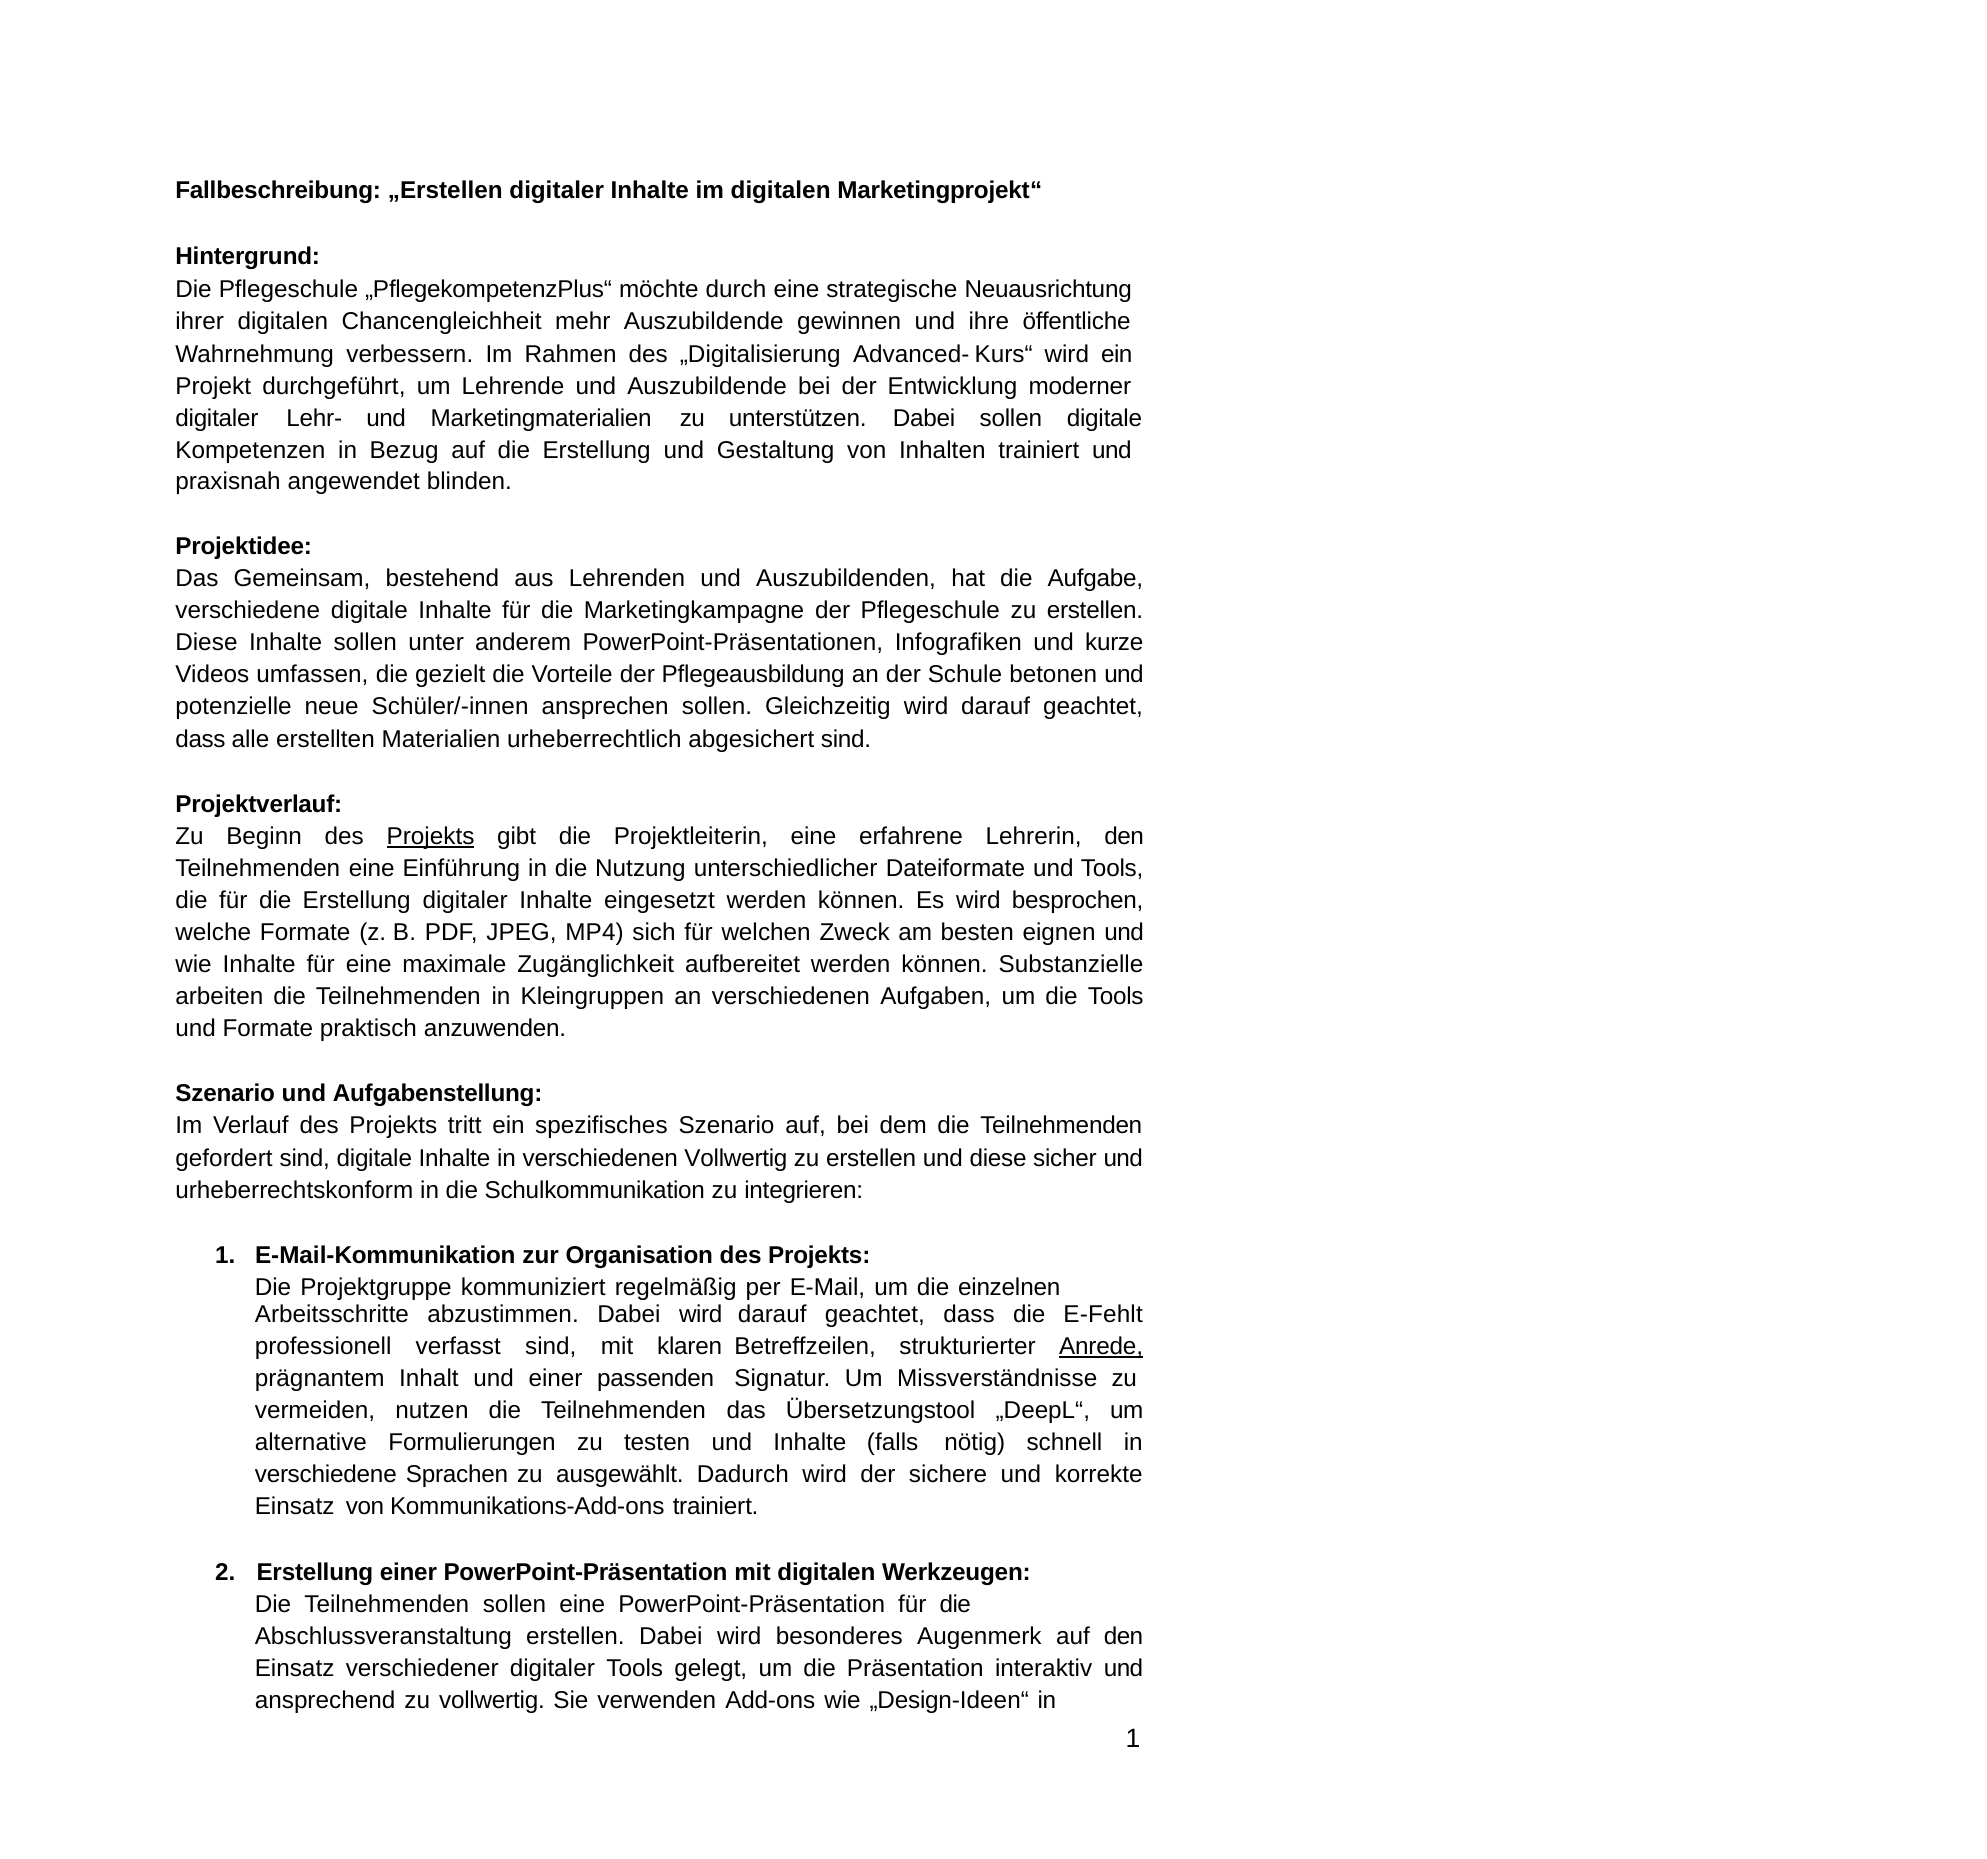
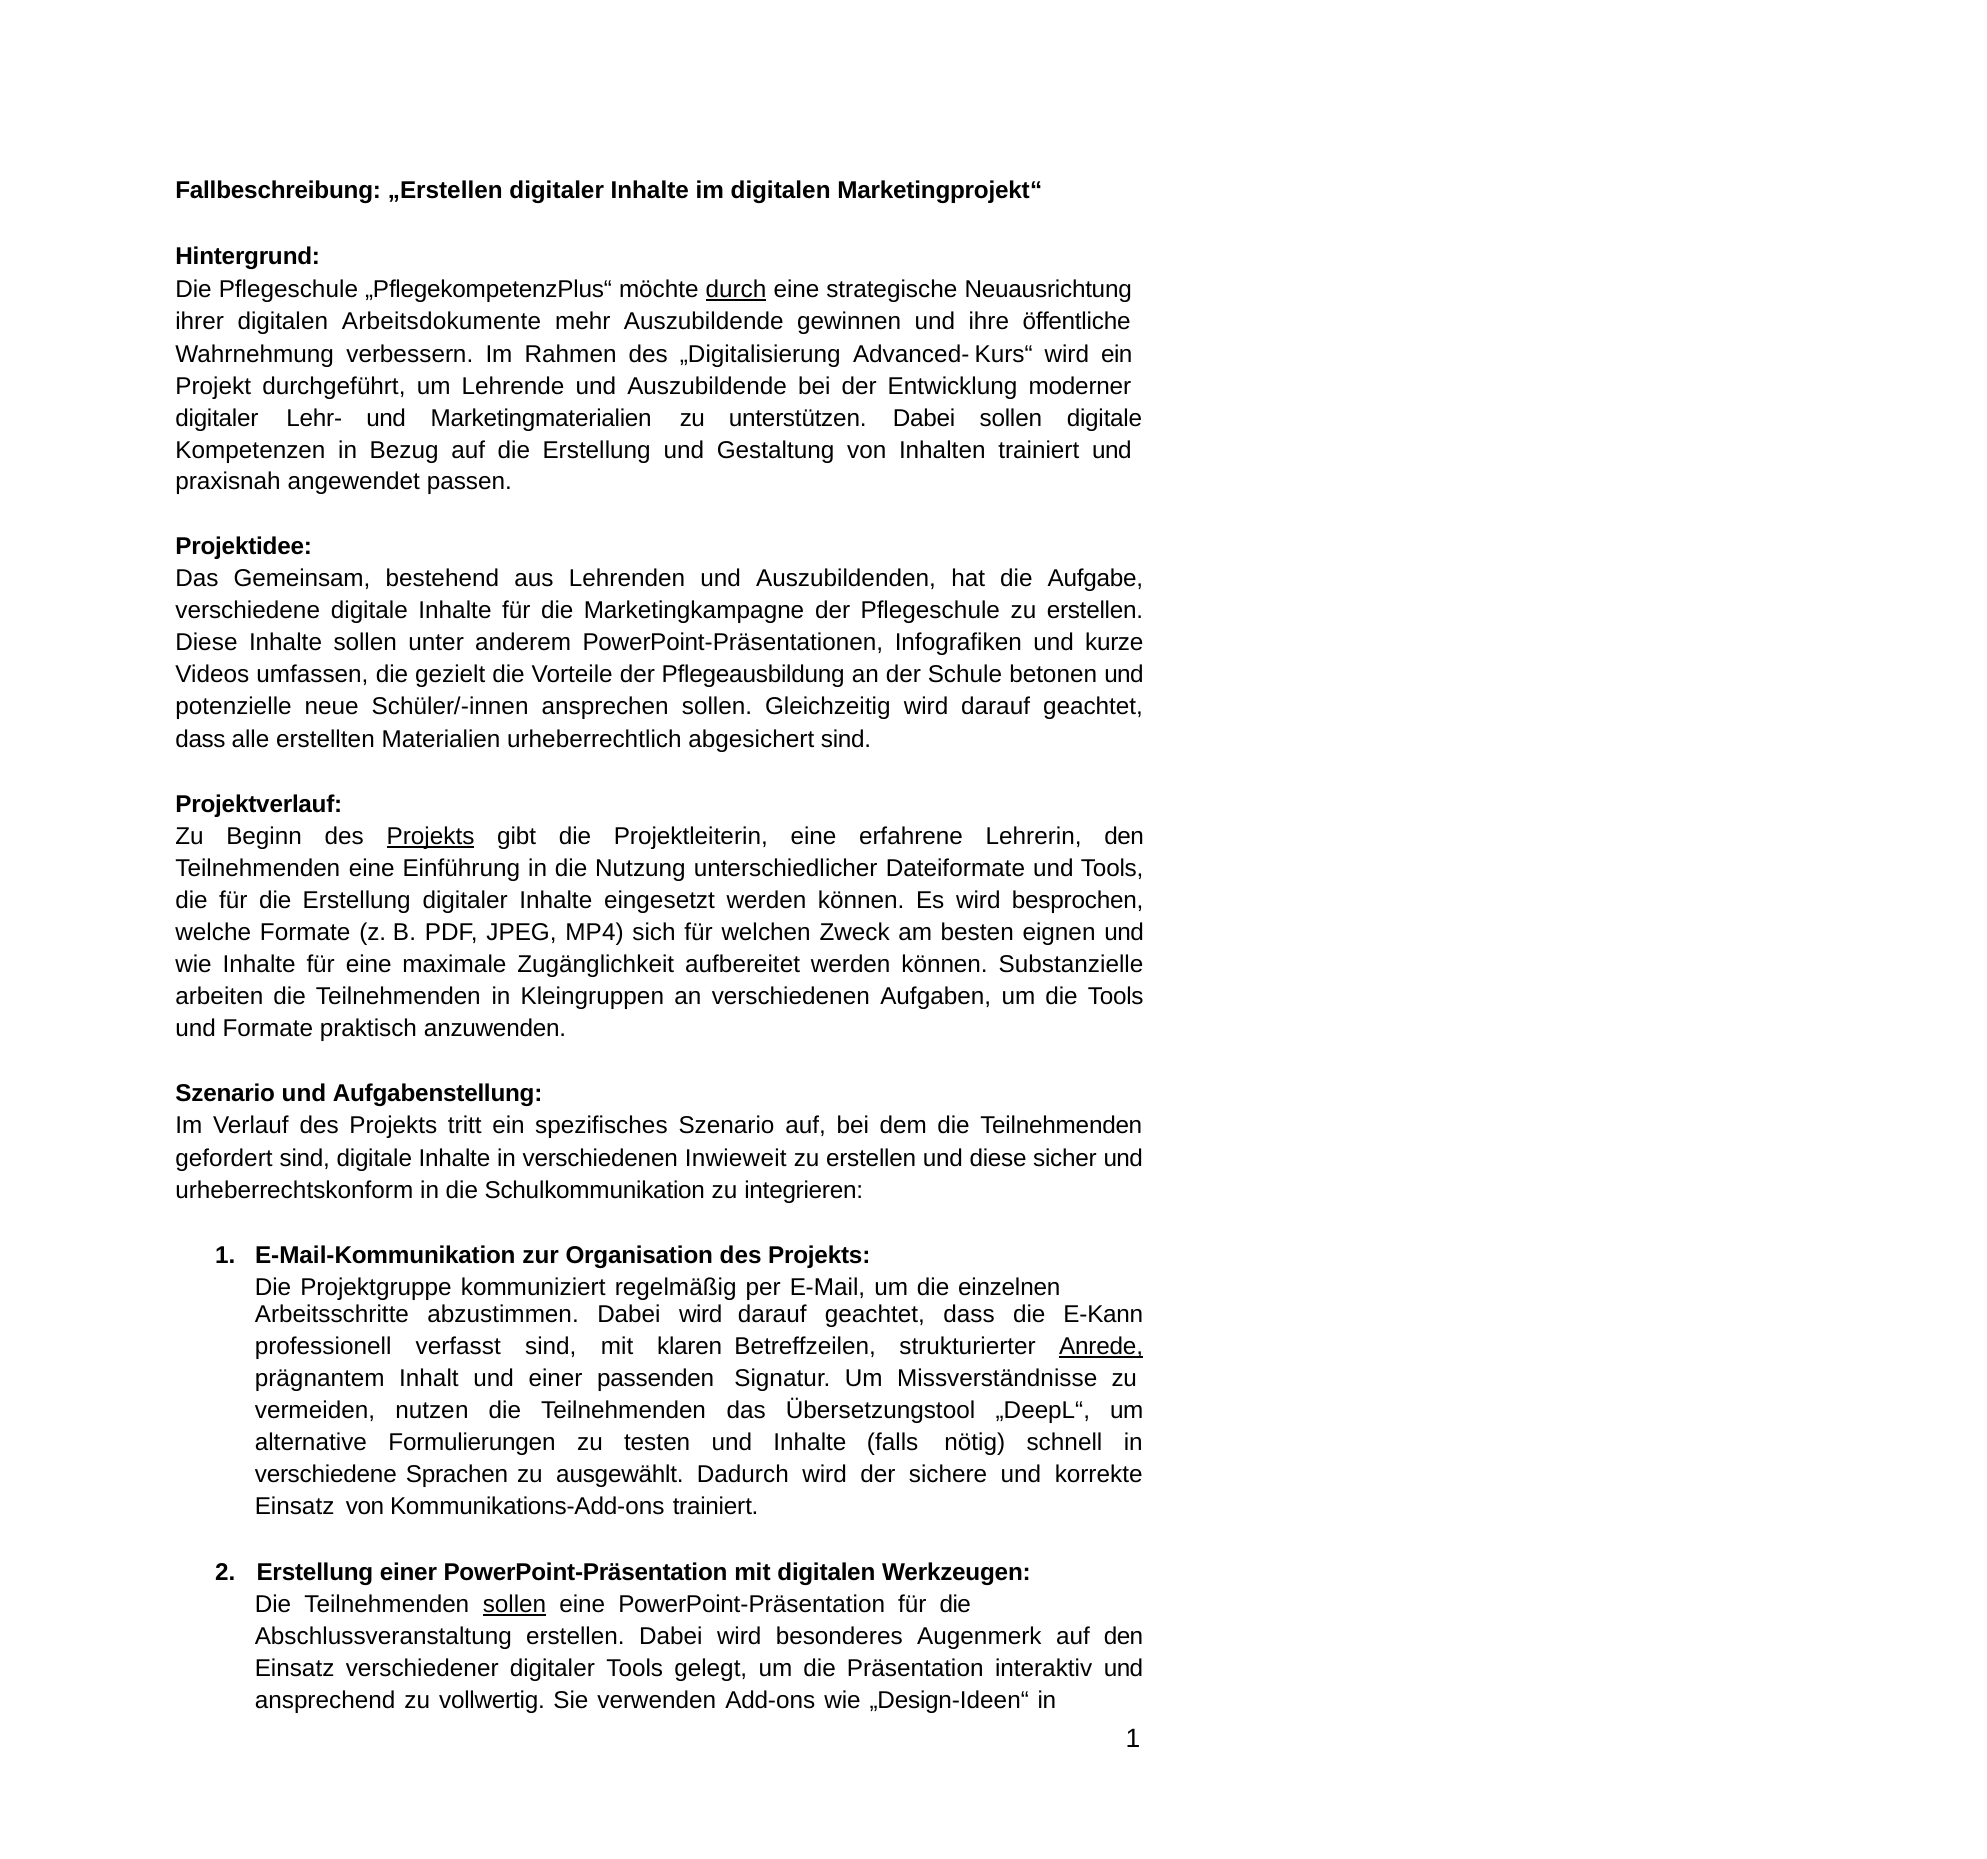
durch underline: none -> present
Chancengleichheit: Chancengleichheit -> Arbeitsdokumente
blinden: blinden -> passen
verschiedenen Vollwertig: Vollwertig -> Inwieweit
E-Fehlt: E-Fehlt -> E-Kann
sollen at (514, 1604) underline: none -> present
